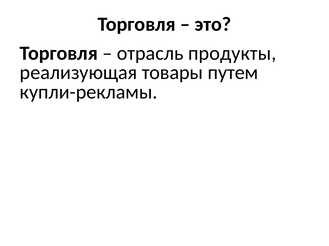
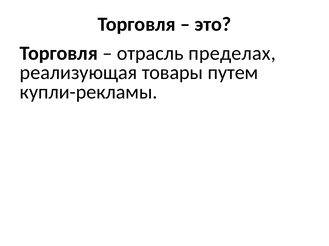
продукты: продукты -> пределах
